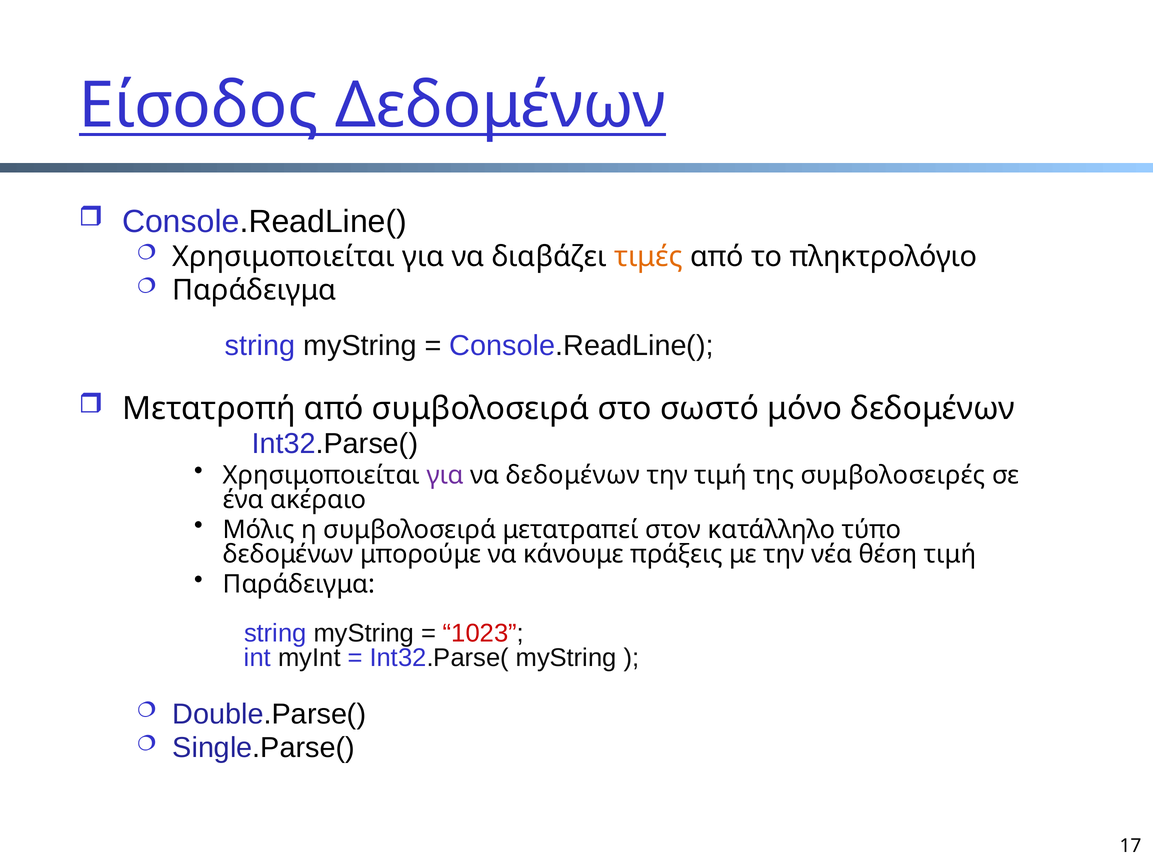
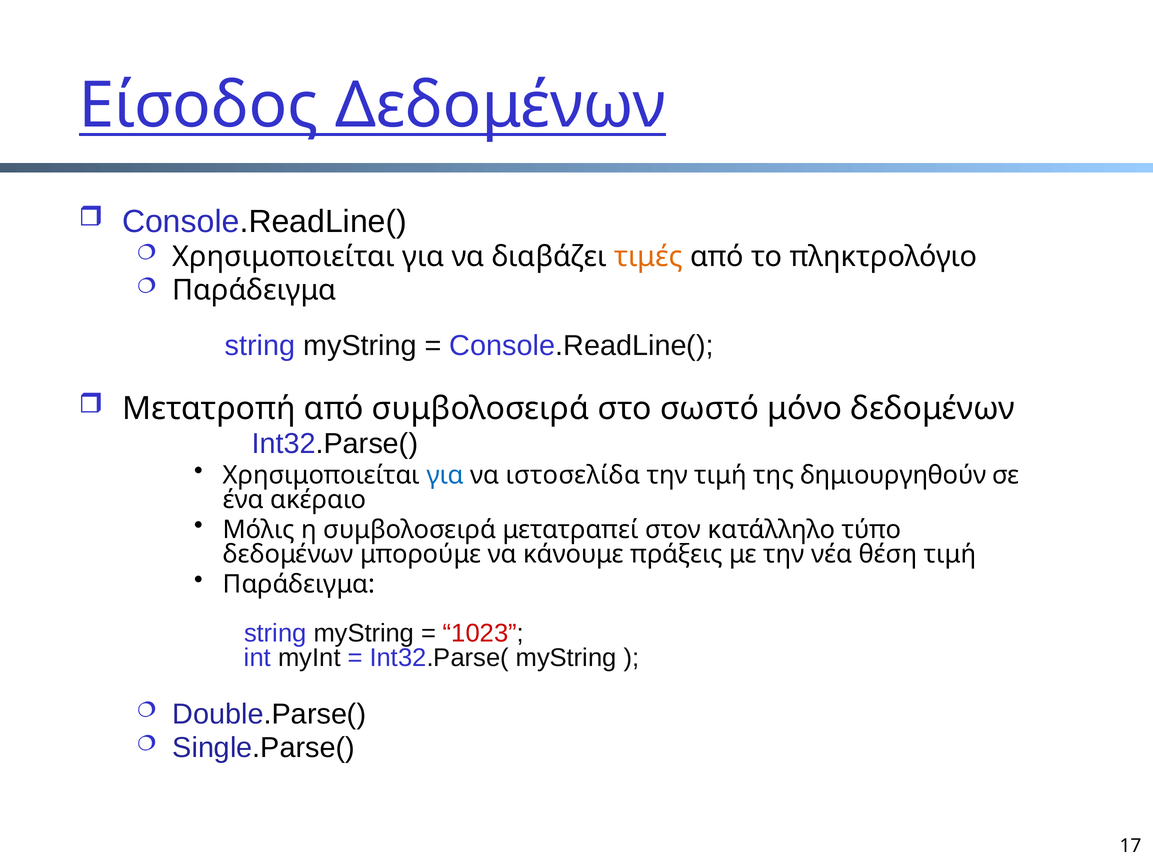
για at (445, 475) colour: purple -> blue
να δεδομένων: δεδομένων -> ιστοσελίδα
συμβολοσειρές: συμβολοσειρές -> δημιουργηθούν
